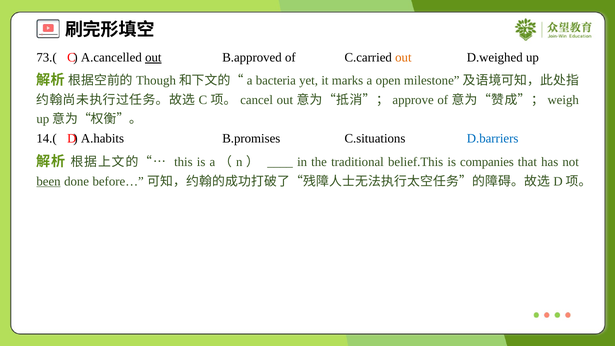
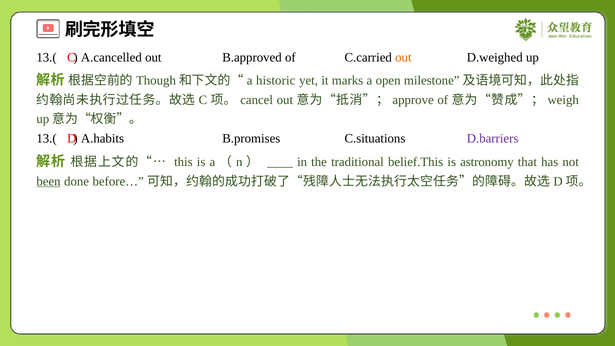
73.( at (47, 58): 73.( -> 13.(
out at (153, 58) underline: present -> none
bacteria: bacteria -> historic
14.( at (47, 139): 14.( -> 13.(
D.barriers colour: blue -> purple
companies: companies -> astronomy
